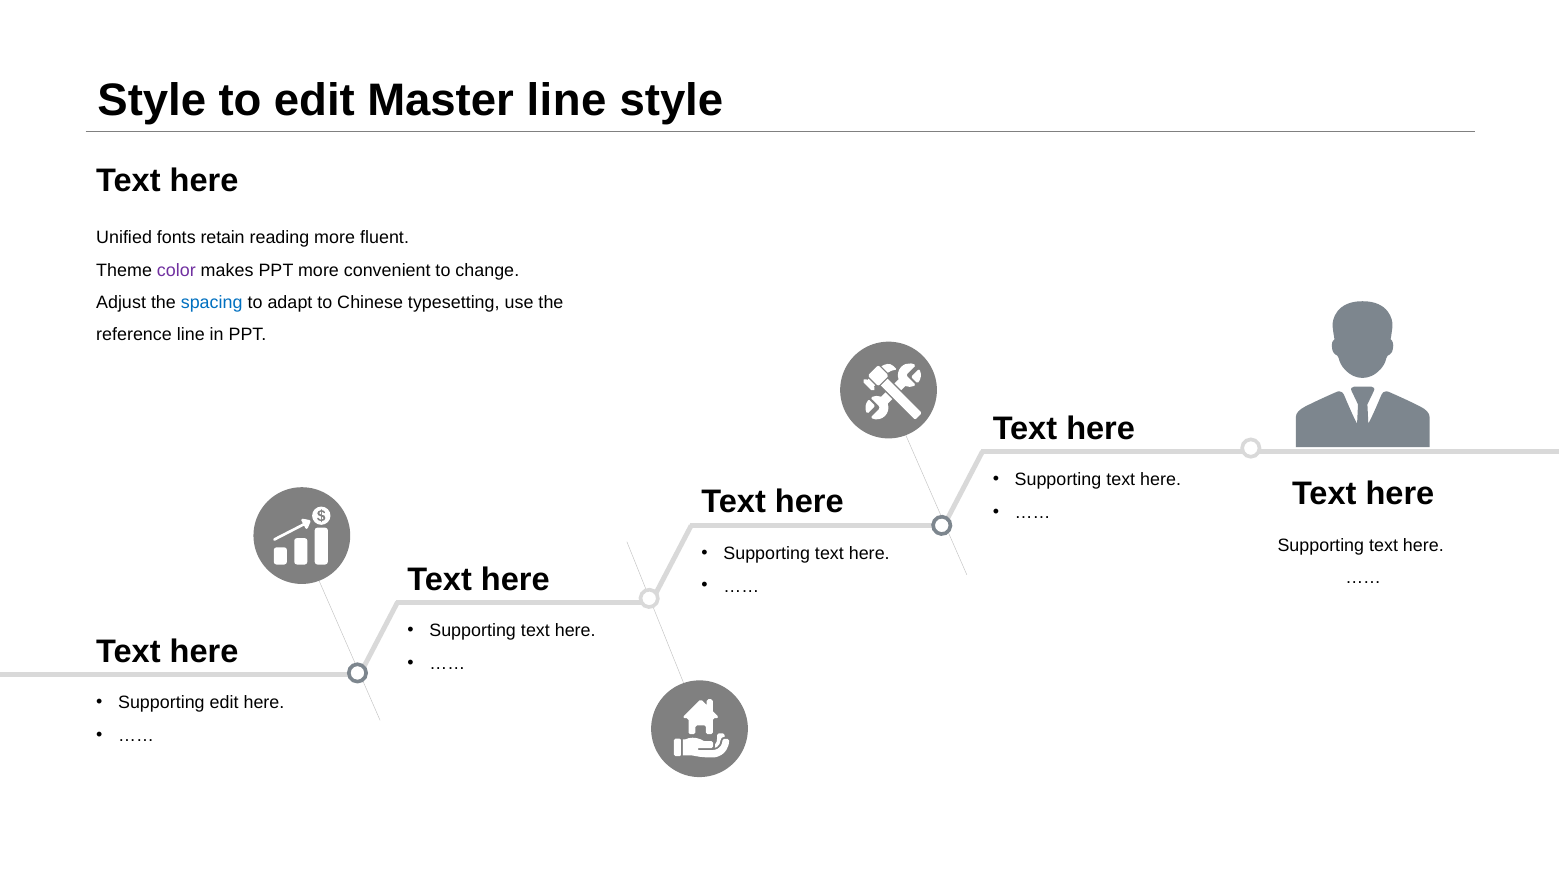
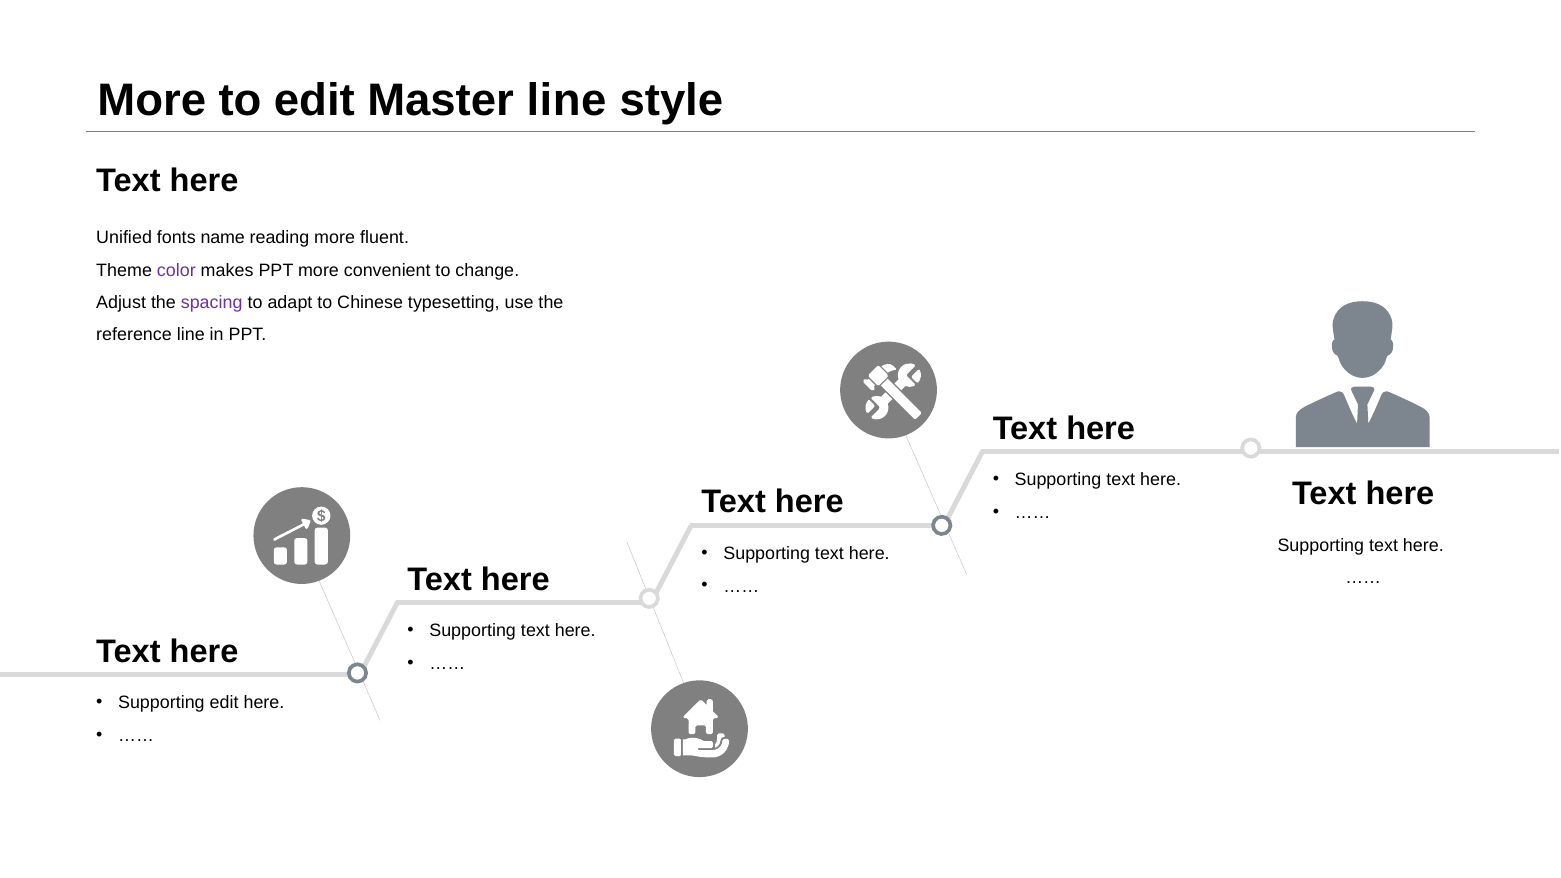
Style at (152, 101): Style -> More
retain: retain -> name
spacing colour: blue -> purple
